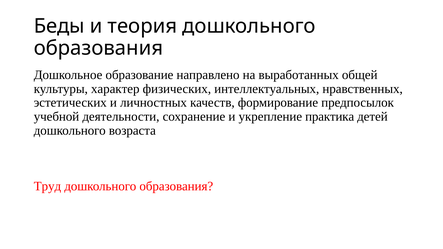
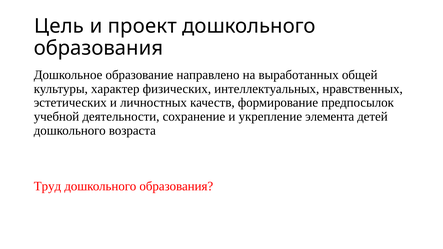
Беды: Беды -> Цель
теория: теория -> проект
практика: практика -> элемента
